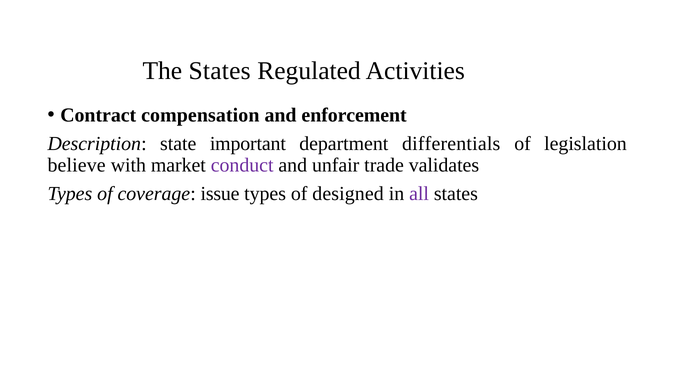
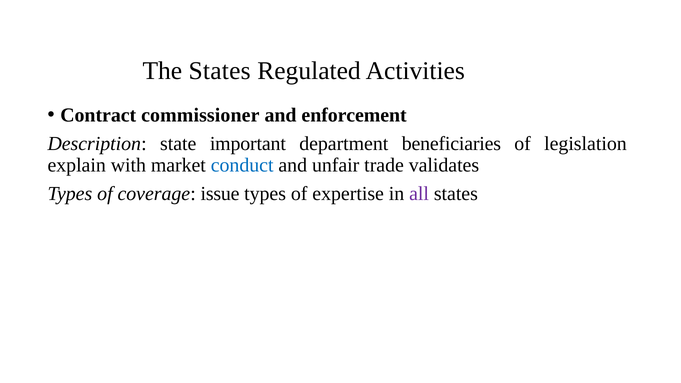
compensation: compensation -> commissioner
differentials: differentials -> beneficiaries
believe: believe -> explain
conduct colour: purple -> blue
designed: designed -> expertise
